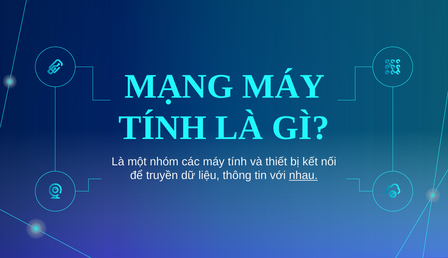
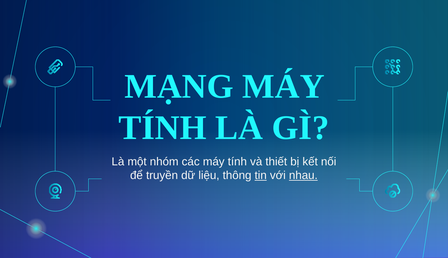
tin underline: none -> present
